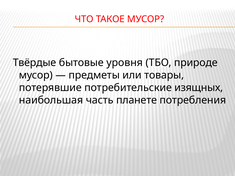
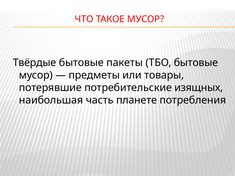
уровня: уровня -> пакеты
ТБО природе: природе -> бытовые
